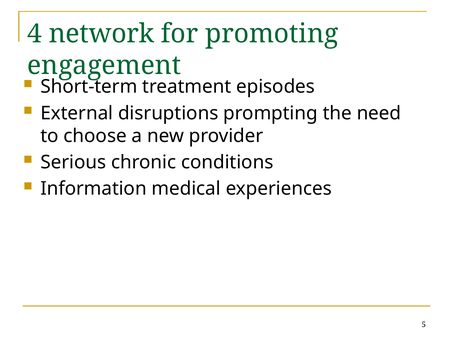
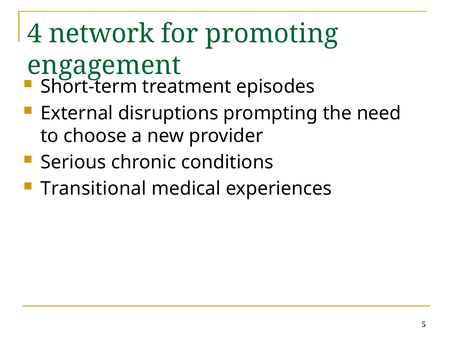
Information: Information -> Transitional
